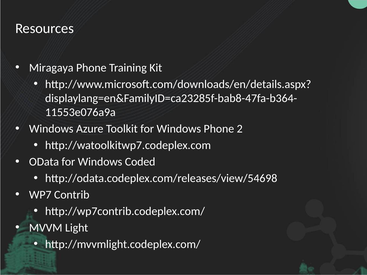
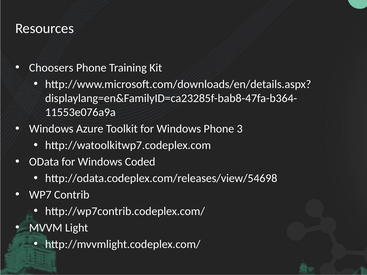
Miragaya: Miragaya -> Choosers
2: 2 -> 3
